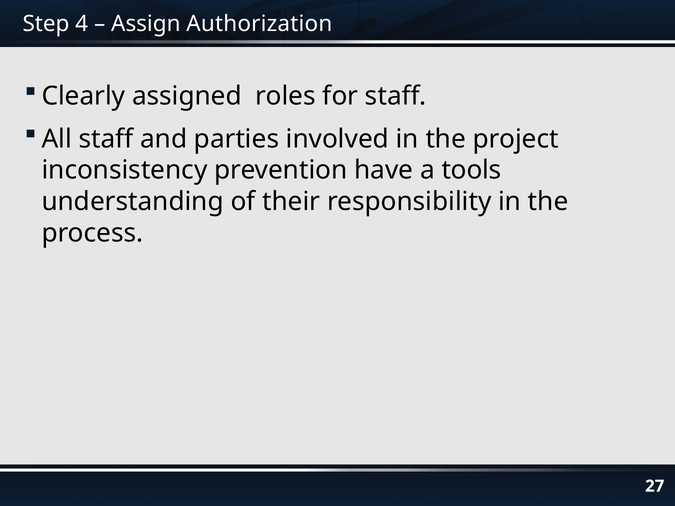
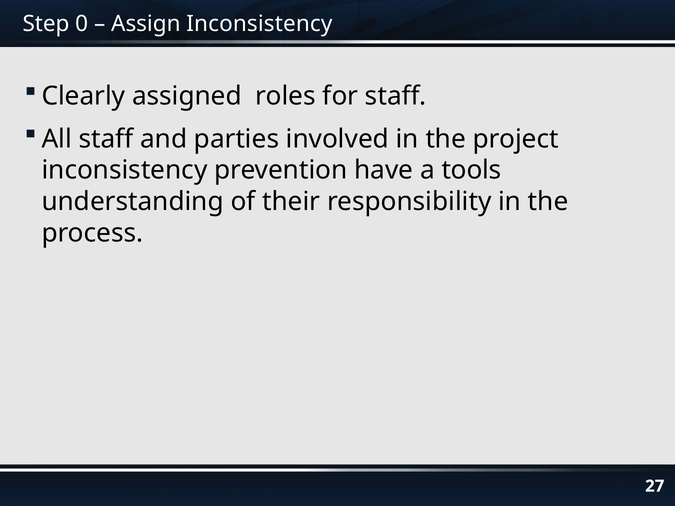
4: 4 -> 0
Assign Authorization: Authorization -> Inconsistency
